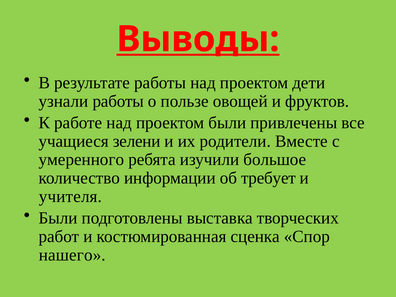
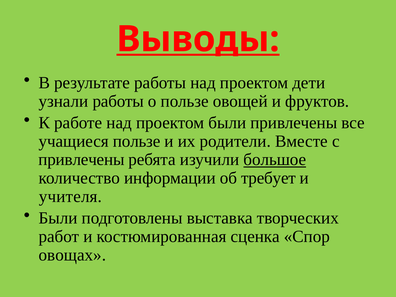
учащиеся зелени: зелени -> пользе
умеренного at (81, 160): умеренного -> привлечены
большое underline: none -> present
нашего: нашего -> овощах
